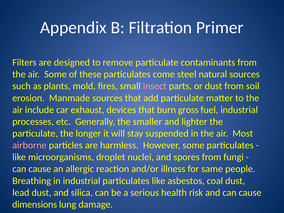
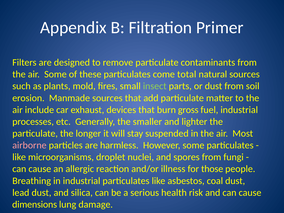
steel: steel -> total
insect colour: pink -> light green
same: same -> those
